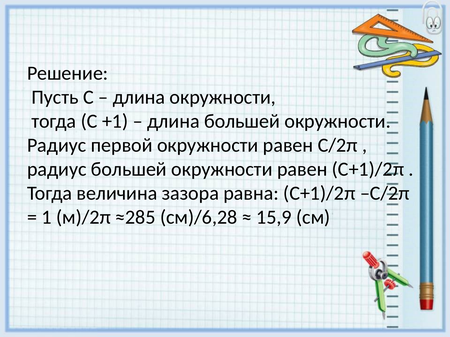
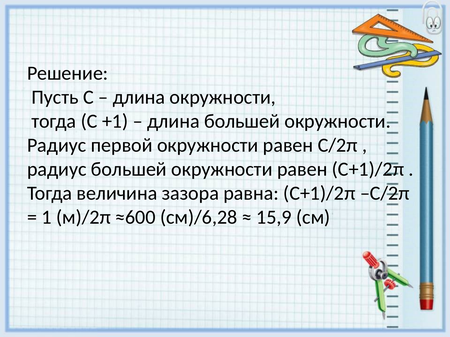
≈285: ≈285 -> ≈600
